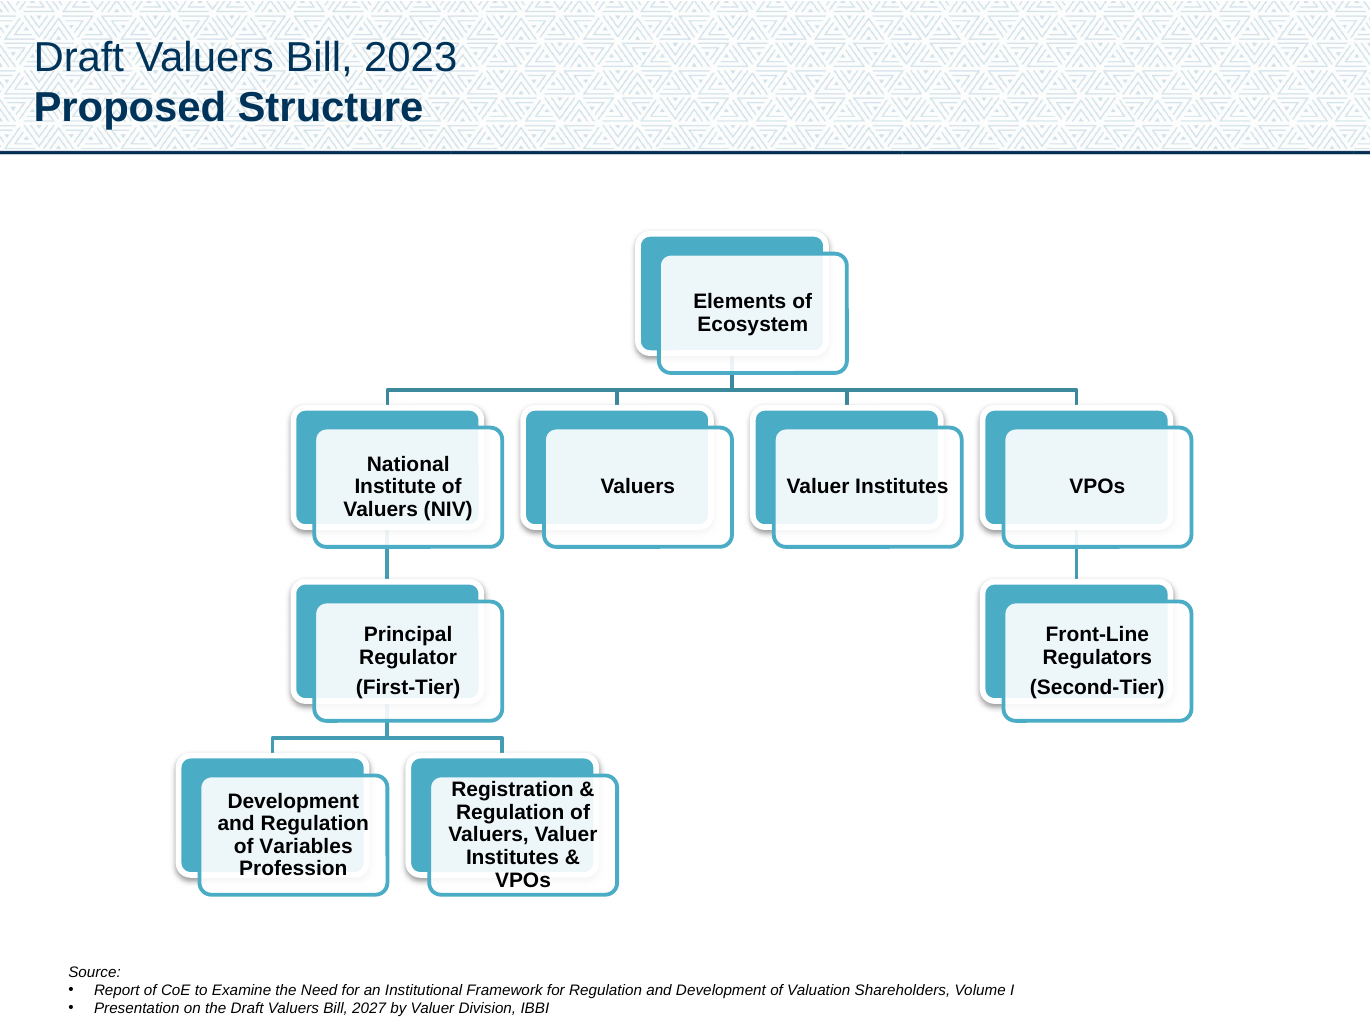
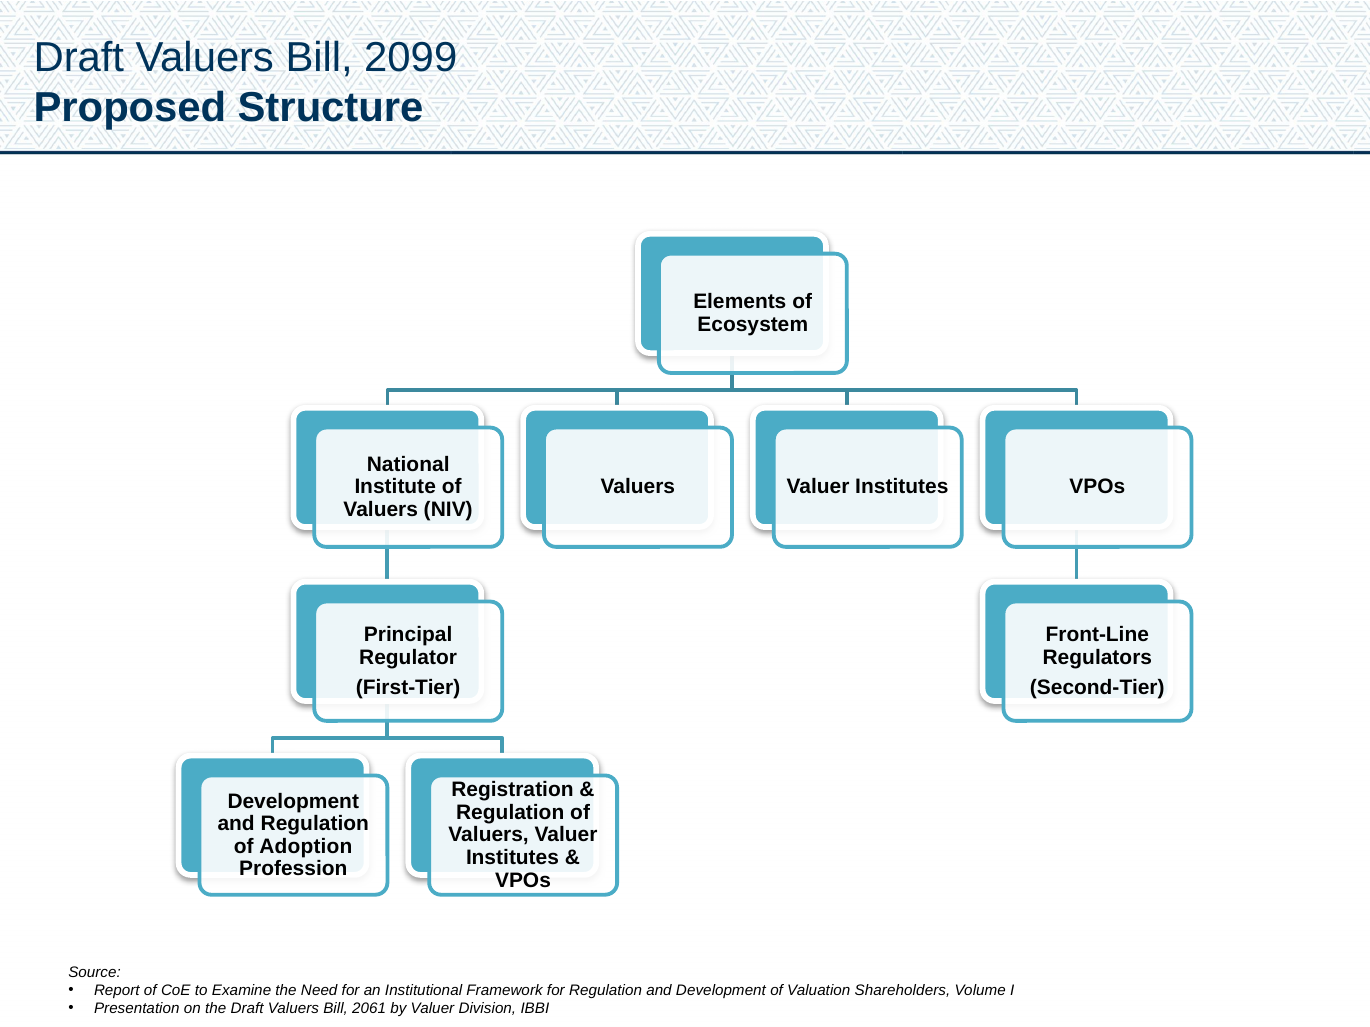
2023: 2023 -> 2099
Variables: Variables -> Adoption
2027: 2027 -> 2061
